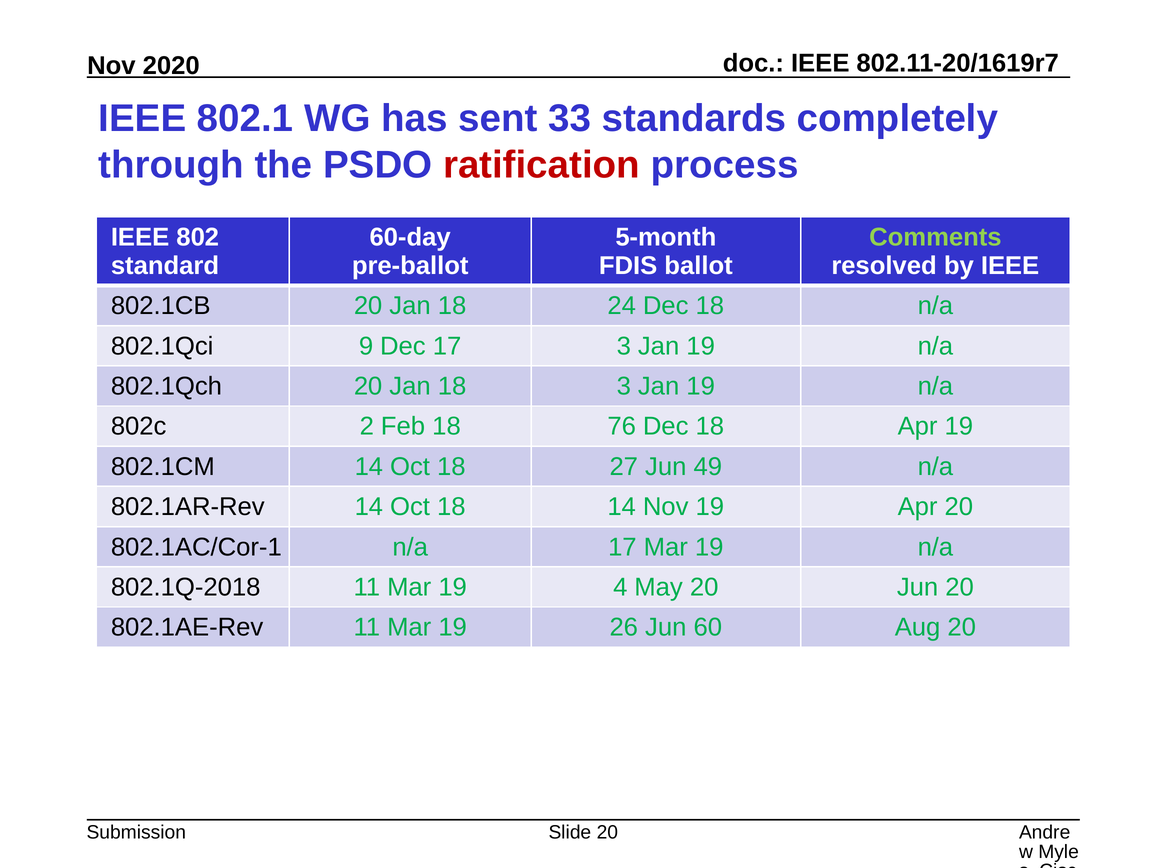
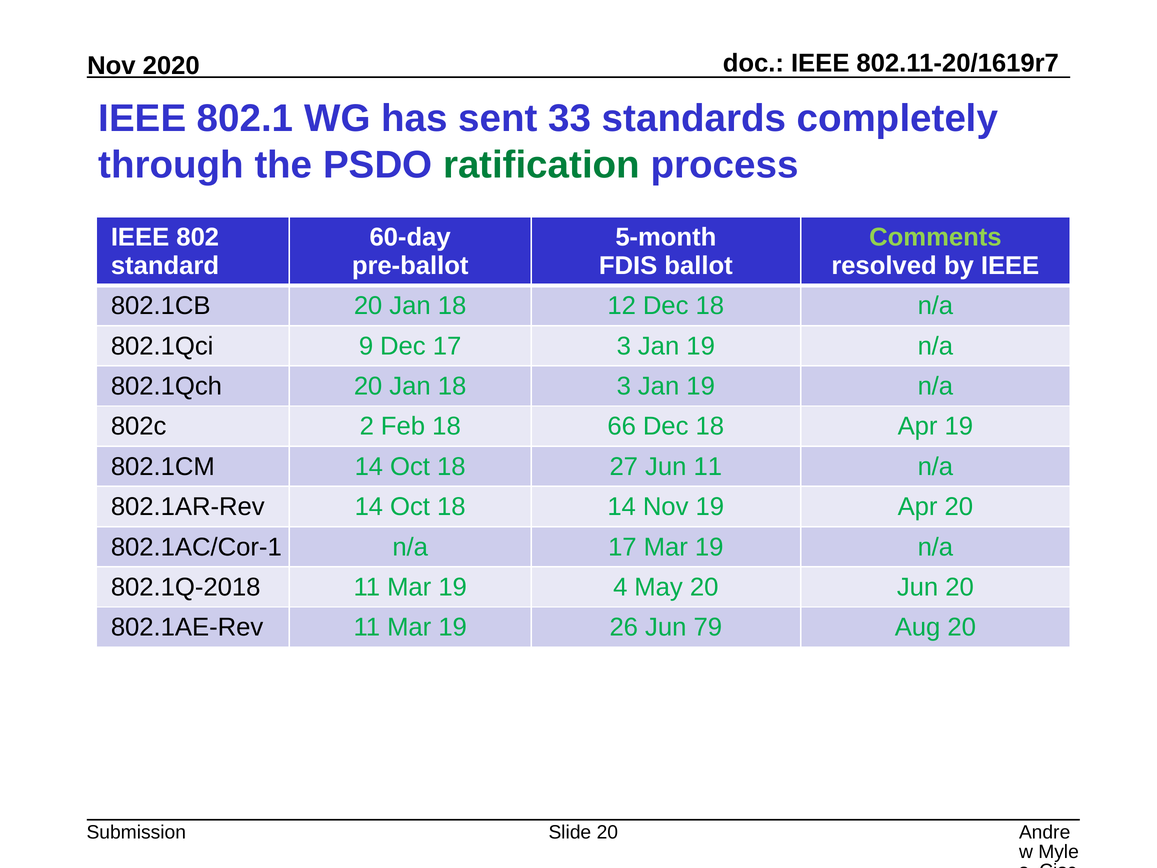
ratification colour: red -> green
24: 24 -> 12
76: 76 -> 66
Jun 49: 49 -> 11
60: 60 -> 79
